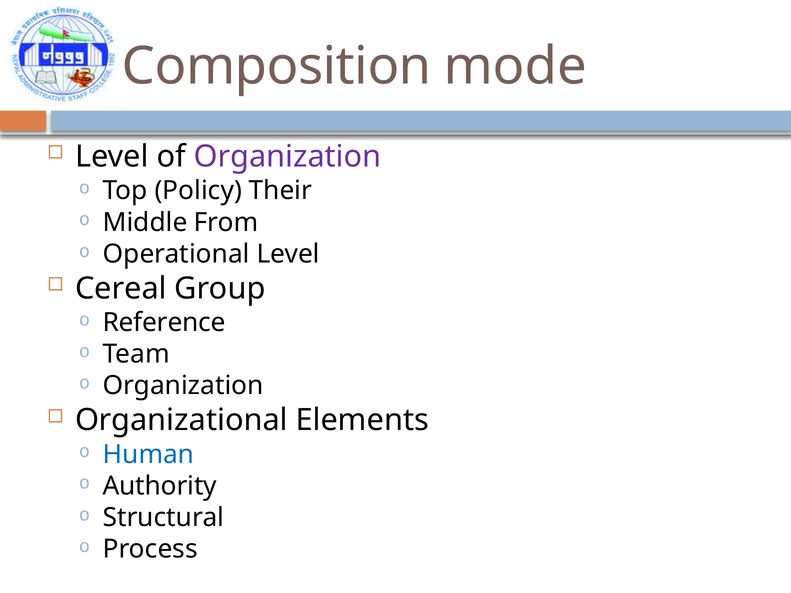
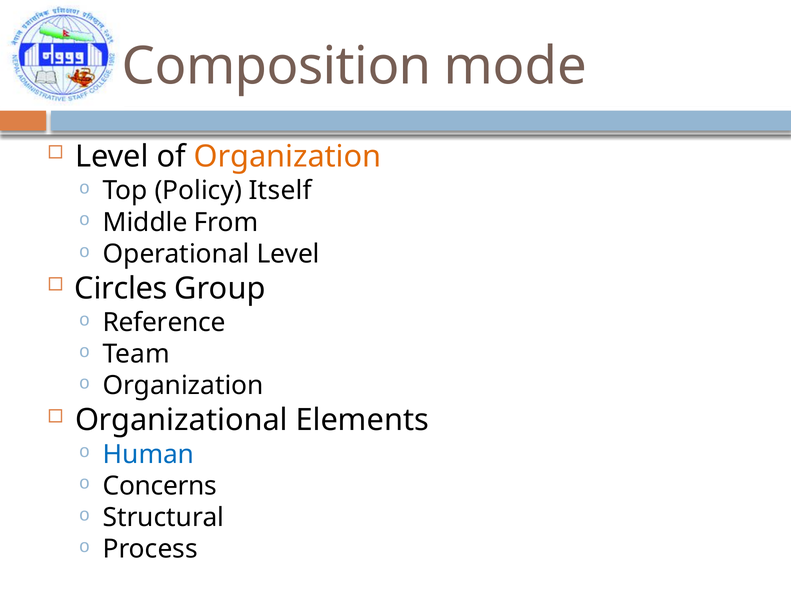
Organization at (288, 157) colour: purple -> orange
Their: Their -> Itself
Cereal: Cereal -> Circles
Authority: Authority -> Concerns
